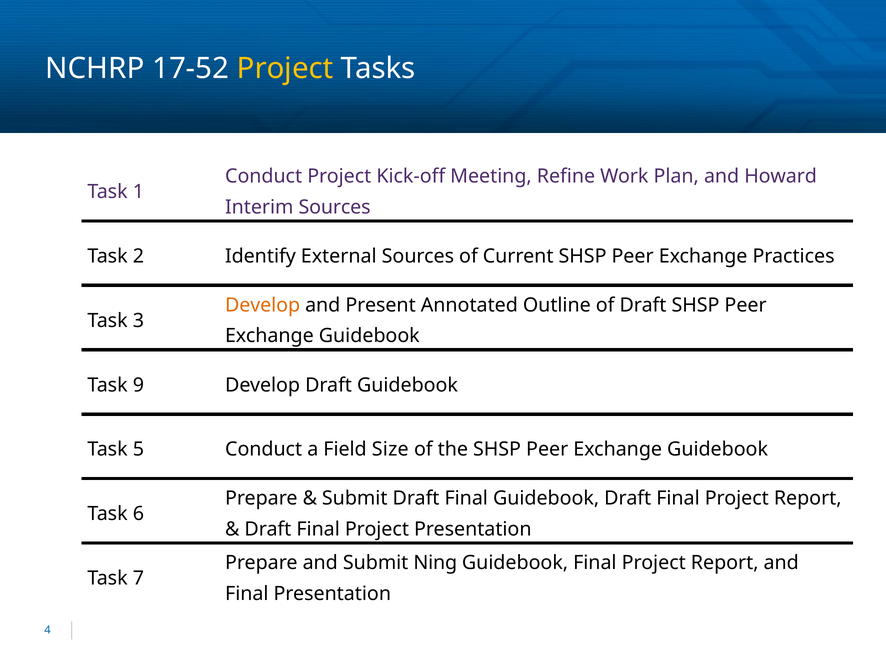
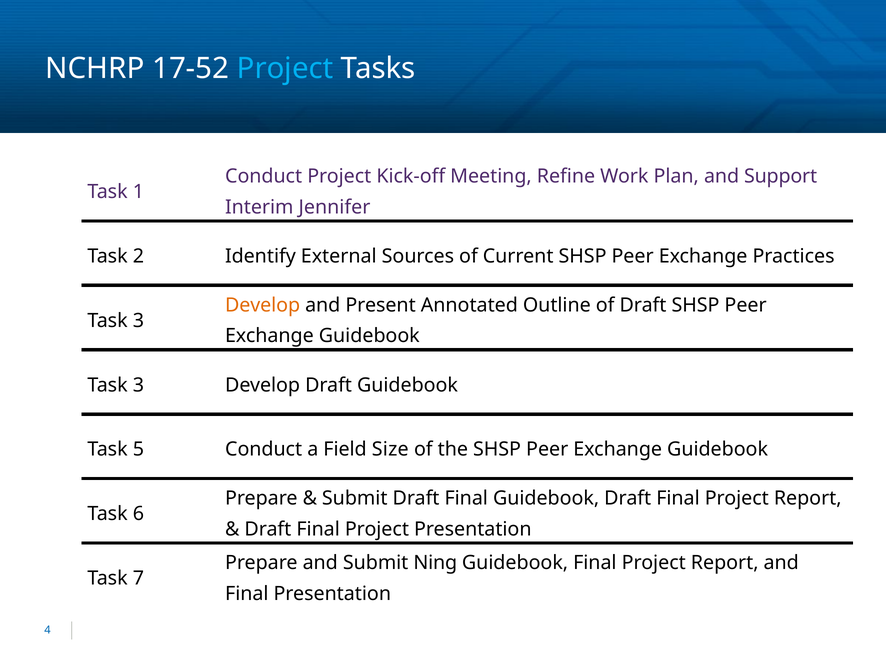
Project at (285, 68) colour: yellow -> light blue
Howard: Howard -> Support
Interim Sources: Sources -> Jennifer
9 at (138, 385): 9 -> 3
